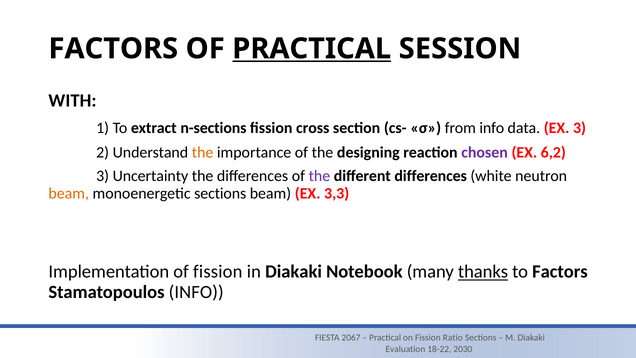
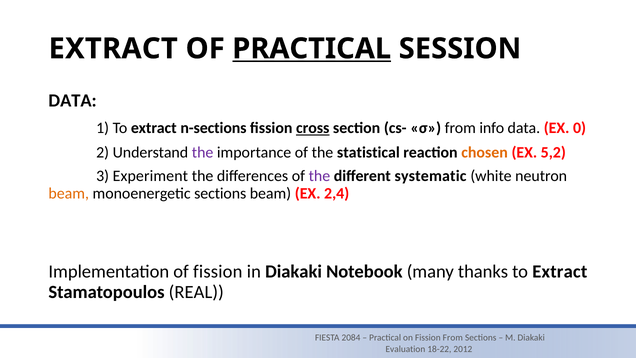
FACTORS at (113, 49): FACTORS -> EXTRACT
WITH at (73, 100): WITH -> DATA
cross underline: none -> present
ΕΧ 3: 3 -> 0
the at (203, 152) colour: orange -> purple
designing: designing -> statistical
chosen colour: purple -> orange
6,2: 6,2 -> 5,2
Uncertainty: Uncertainty -> Experiment
different differences: differences -> systematic
3,3: 3,3 -> 2,4
thanks underline: present -> none
Factors at (560, 272): Factors -> Extract
Stamatopoulos INFO: INFO -> REAL
2067: 2067 -> 2084
Fission Ratio: Ratio -> From
2030: 2030 -> 2012
